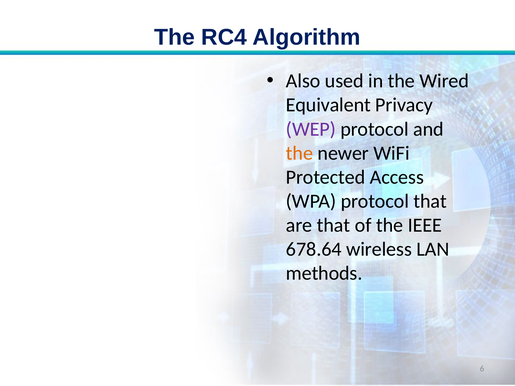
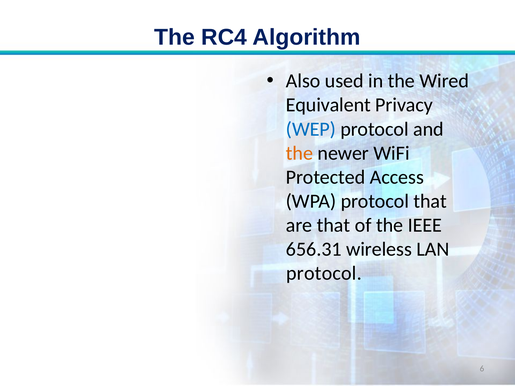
WEP colour: purple -> blue
678.64: 678.64 -> 656.31
methods at (324, 273): methods -> protocol
